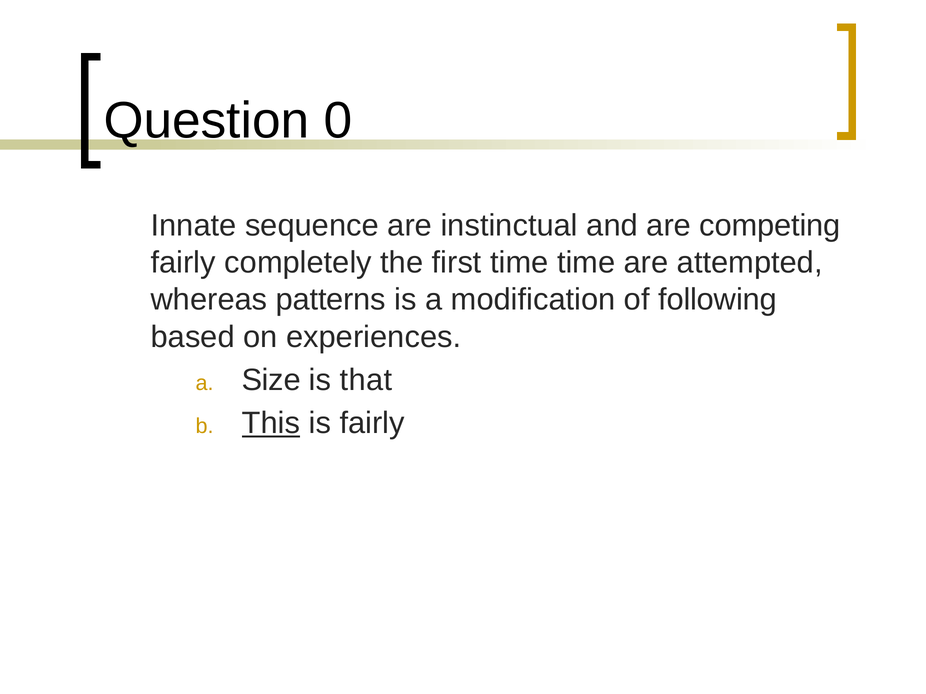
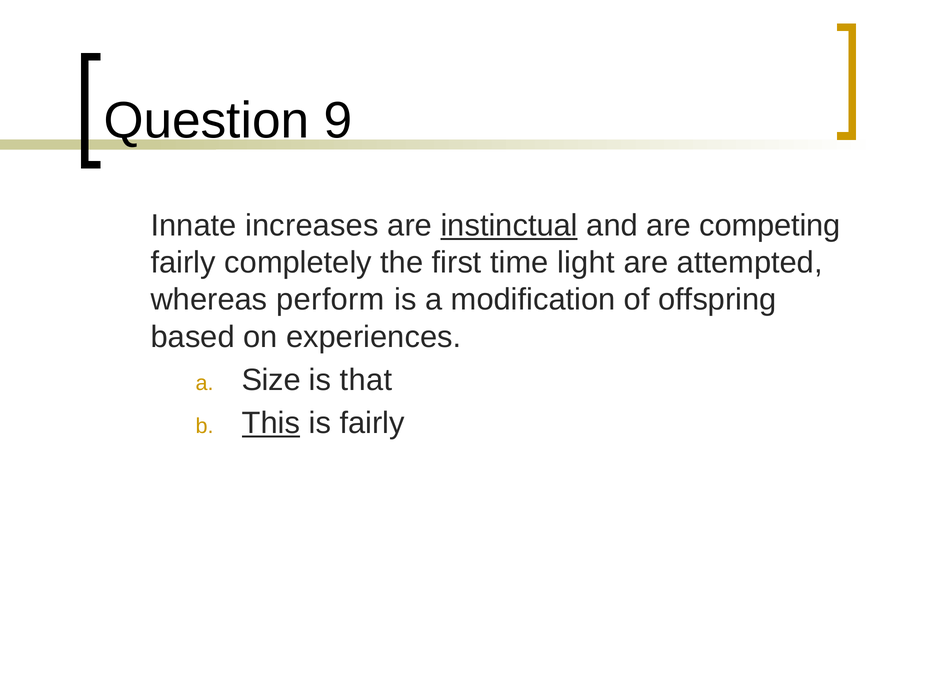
0: 0 -> 9
sequence: sequence -> increases
instinctual underline: none -> present
time time: time -> light
patterns: patterns -> perform
following: following -> offspring
